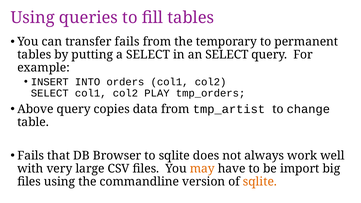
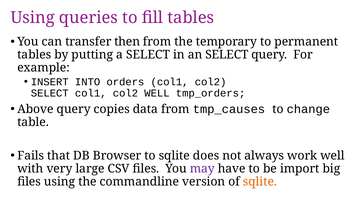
transfer fails: fails -> then
col2 PLAY: PLAY -> WELL
tmp_artist: tmp_artist -> tmp_causes
may colour: orange -> purple
